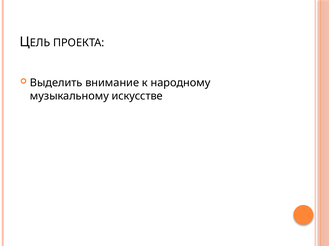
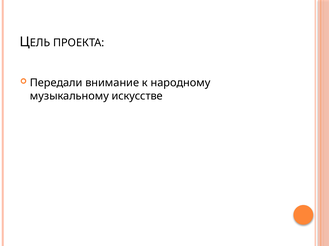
Выделить: Выделить -> Передали
